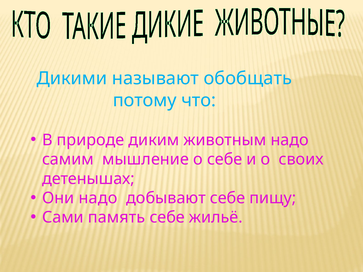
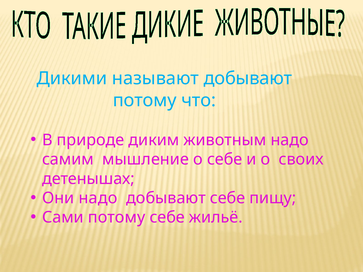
называют обобщать: обобщать -> добывают
Сами память: память -> потому
